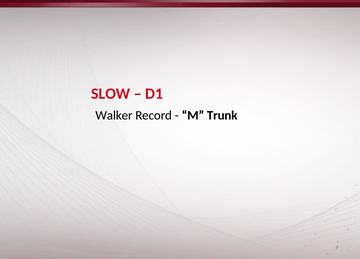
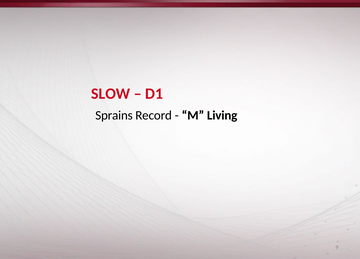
Walker: Walker -> Sprains
Trunk: Trunk -> Living
